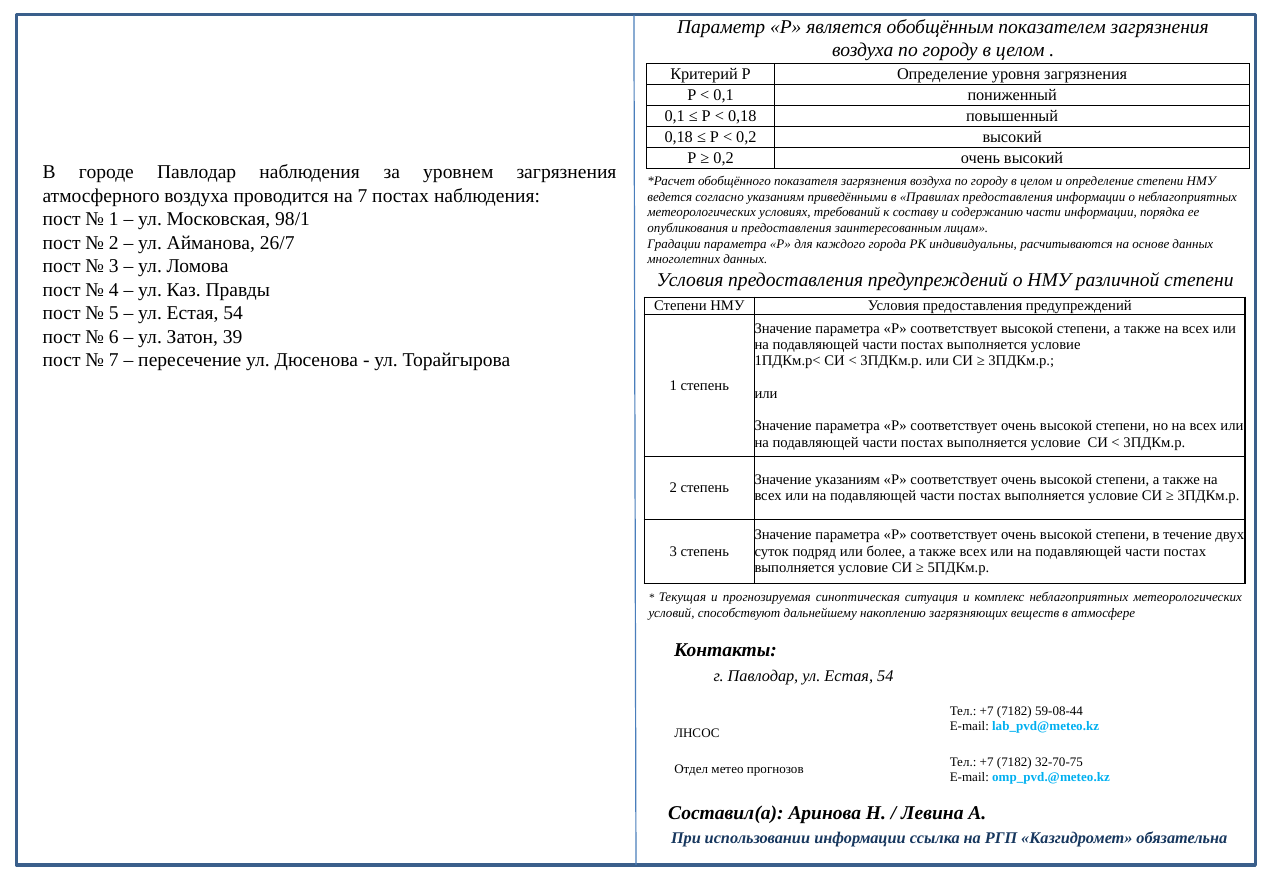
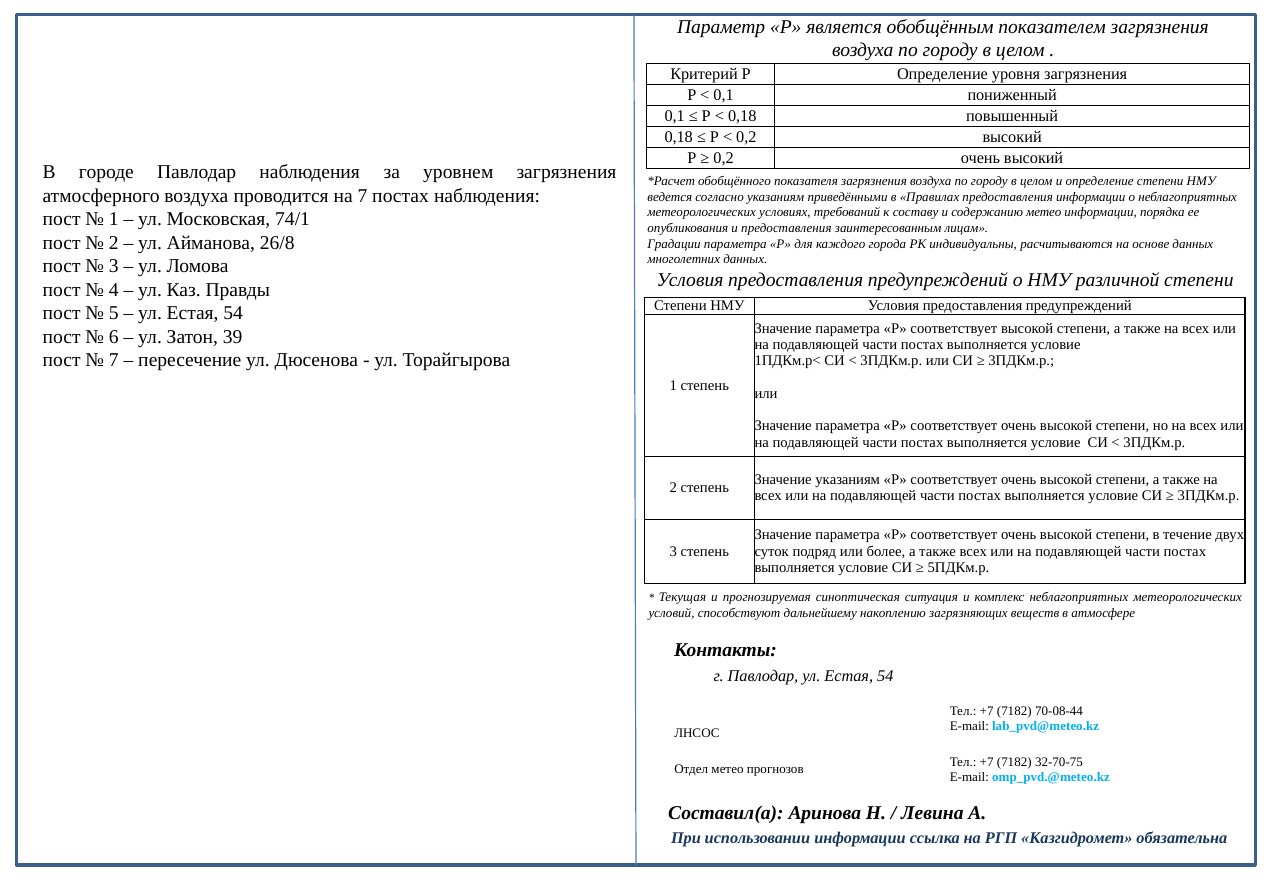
содержанию части: части -> метео
98/1: 98/1 -> 74/1
26/7: 26/7 -> 26/8
59-08-44: 59-08-44 -> 70-08-44
